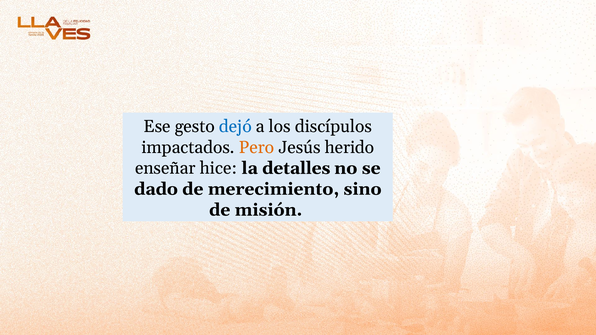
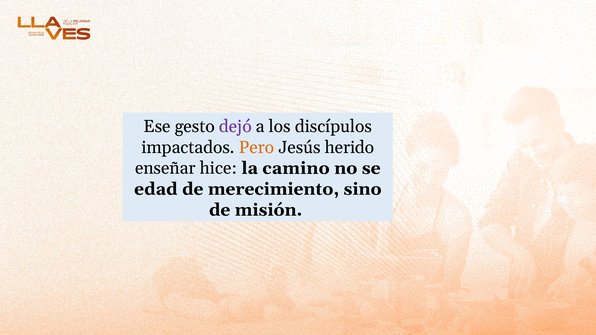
dejó colour: blue -> purple
detalles: detalles -> camino
dado: dado -> edad
